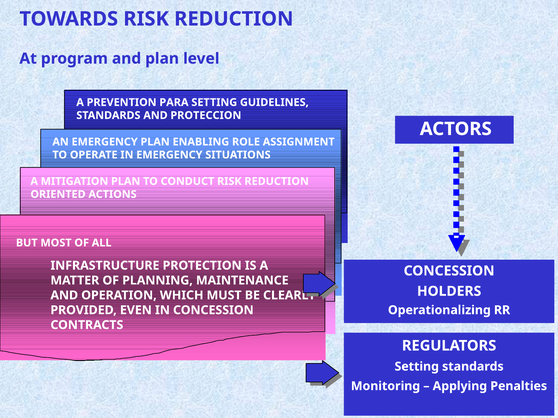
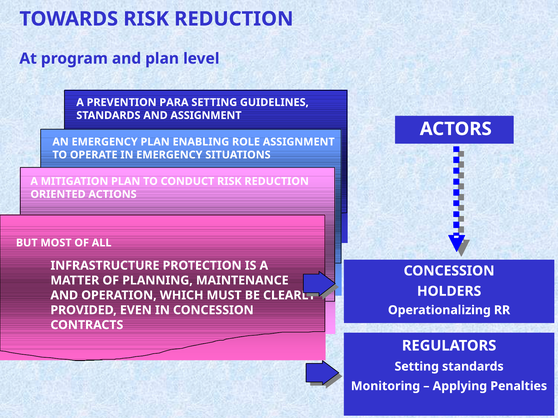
PROTECCION at (206, 116): PROTECCION -> ASSIGNMENT
